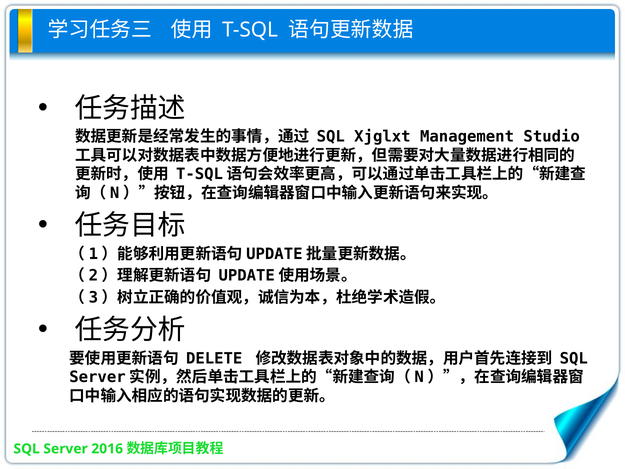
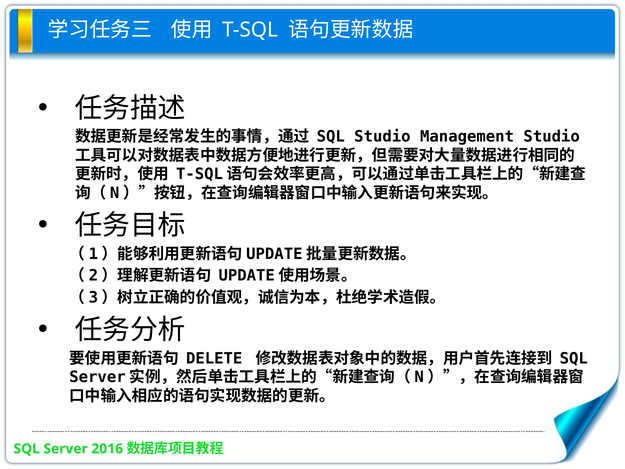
SQL Xjglxt: Xjglxt -> Studio
